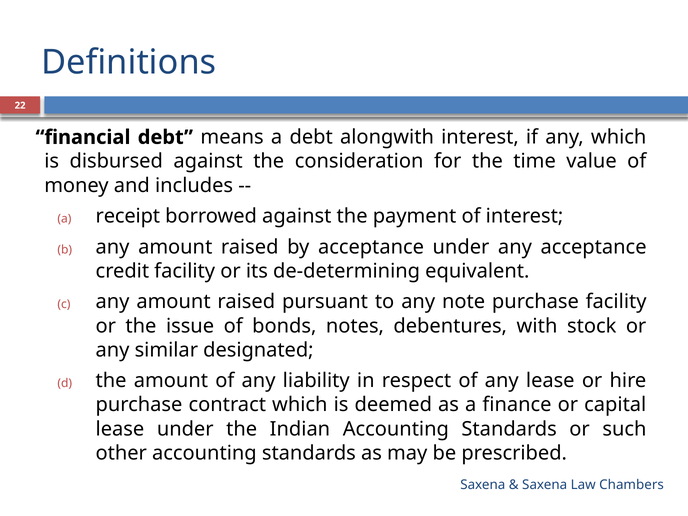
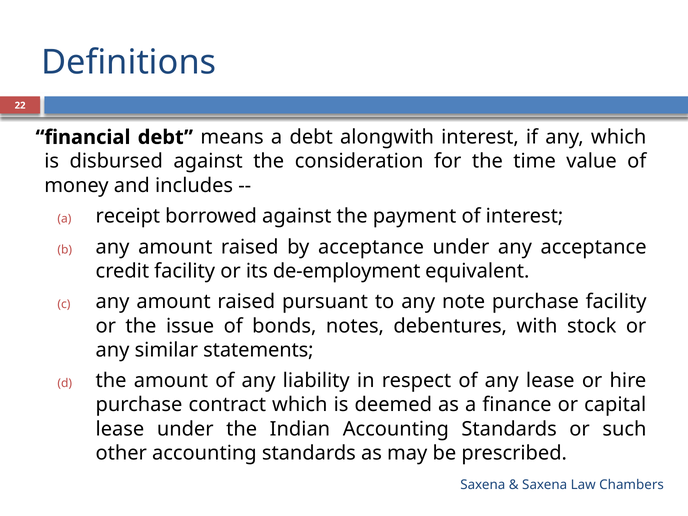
de-determining: de-determining -> de-employment
designated: designated -> statements
